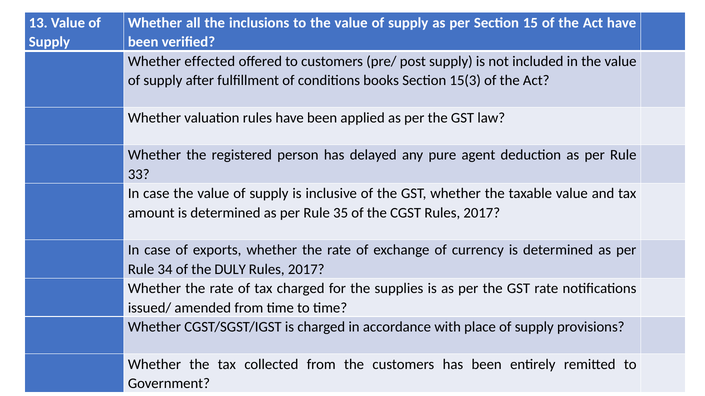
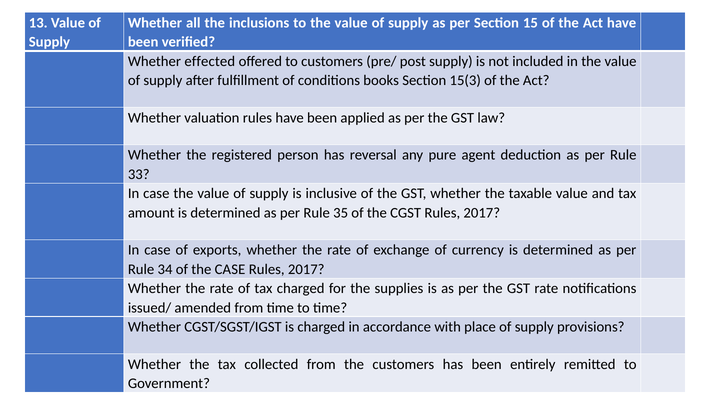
delayed: delayed -> reversal
the DULY: DULY -> CASE
